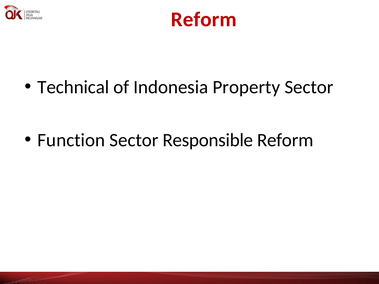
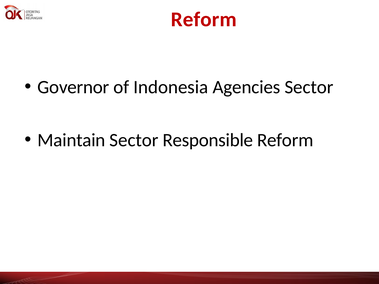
Technical: Technical -> Governor
Property: Property -> Agencies
Function: Function -> Maintain
